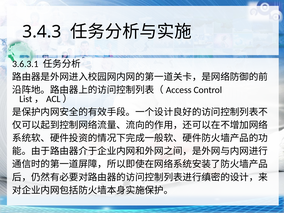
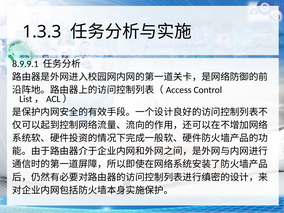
3.4.3: 3.4.3 -> 1.3.3
3.6.3.1: 3.6.3.1 -> 8.9.9.1
